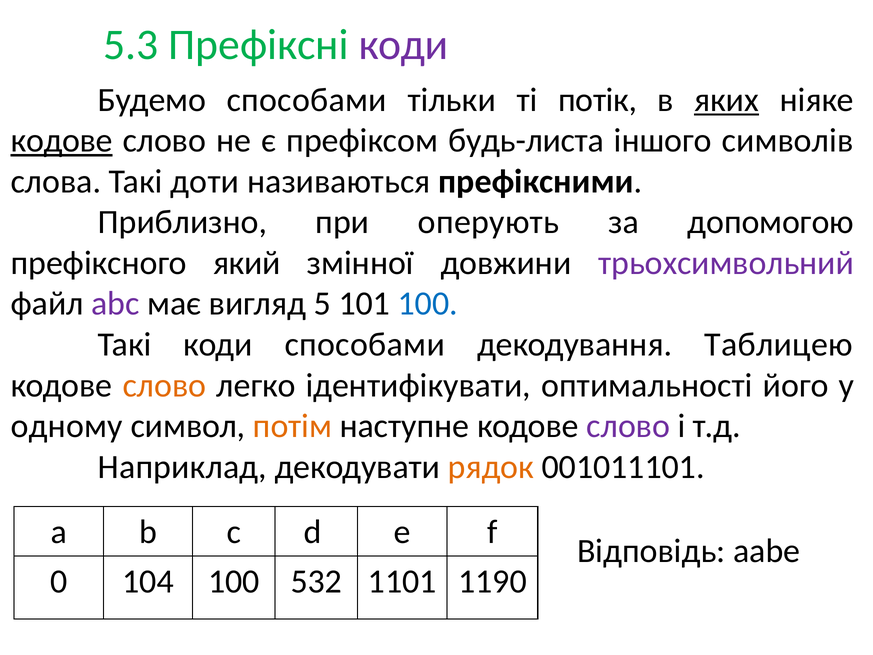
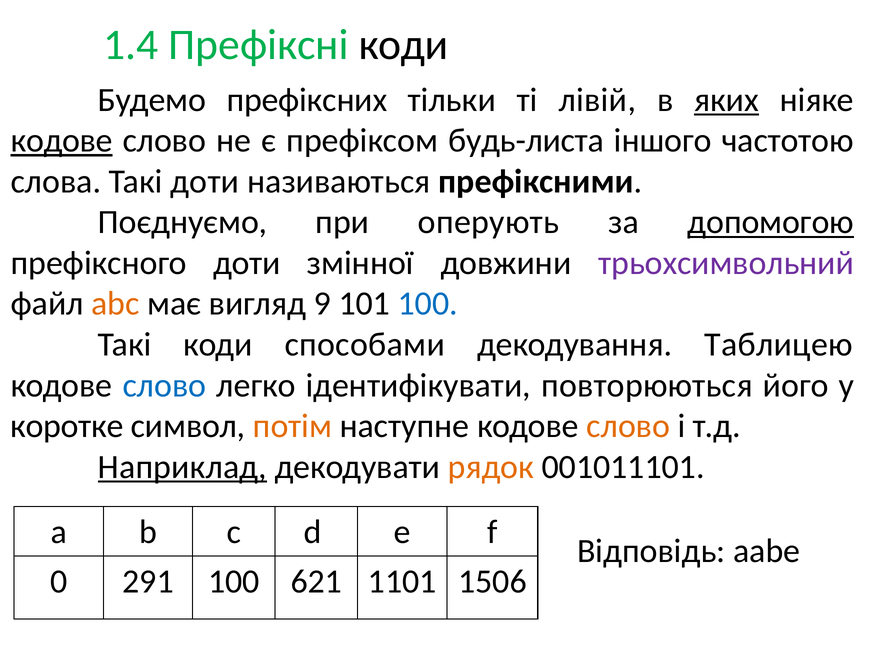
5.3: 5.3 -> 1.4
коди at (404, 45) colour: purple -> black
Будемо способами: способами -> префіксних
потік: потік -> лівій
символів: символів -> частотою
Приблизно: Приблизно -> Поєднуємо
допомогою underline: none -> present
префіксного який: який -> доти
abc colour: purple -> orange
5: 5 -> 9
слово at (164, 385) colour: orange -> blue
оптимальності: оптимальності -> повторюються
одному: одному -> коротке
слово at (628, 426) colour: purple -> orange
Наприклад underline: none -> present
104: 104 -> 291
532: 532 -> 621
1190: 1190 -> 1506
